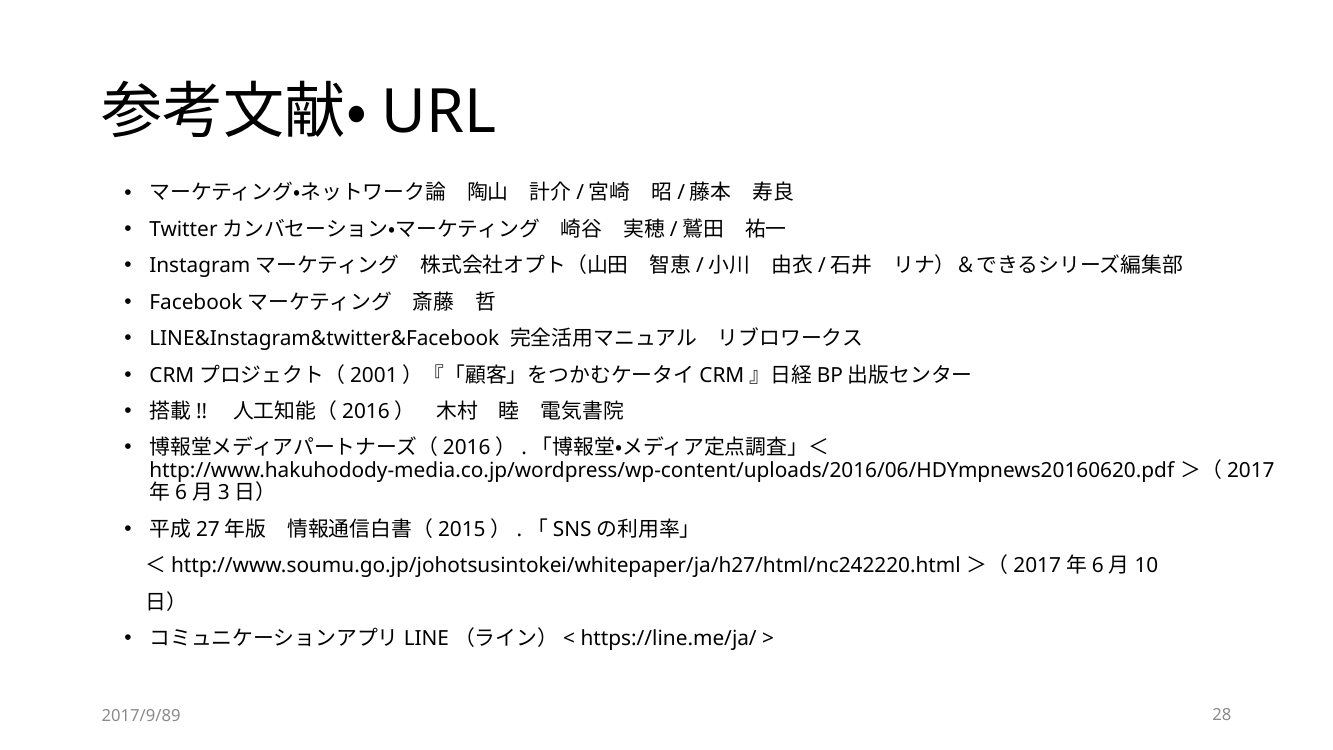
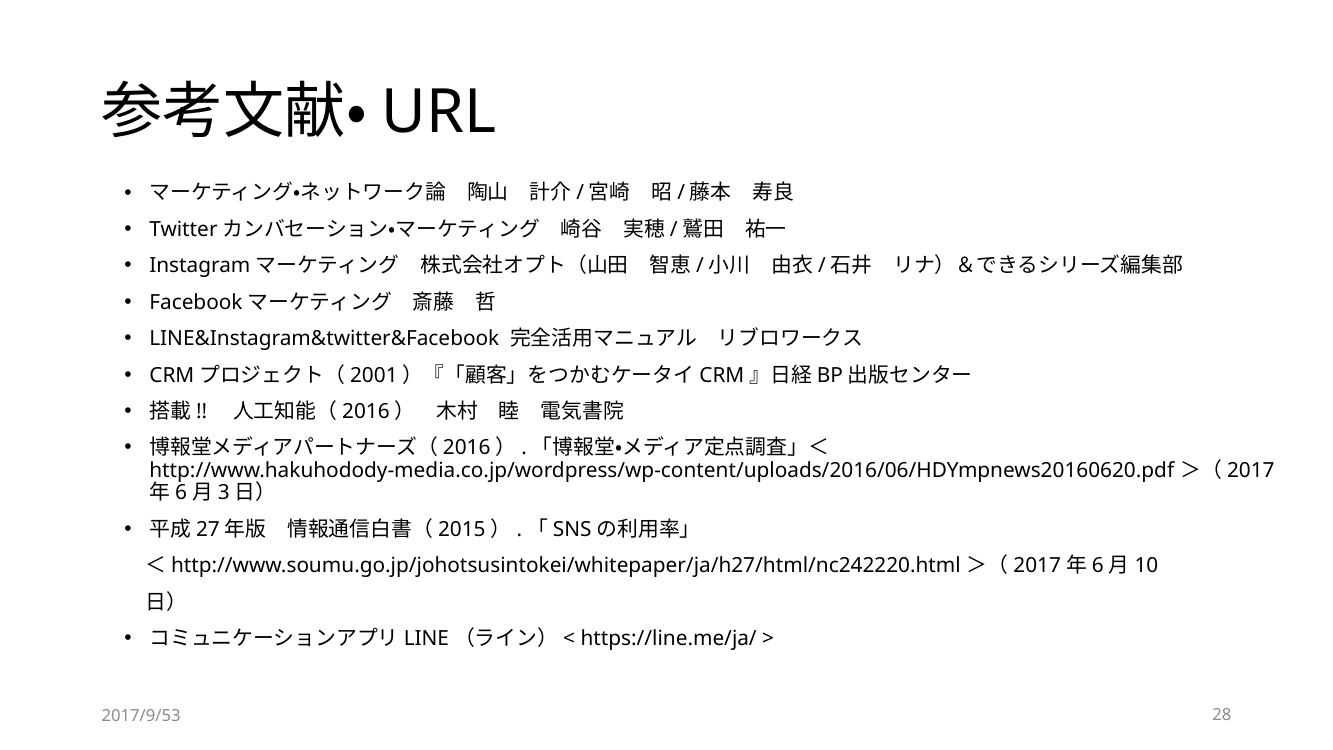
2017/9/89: 2017/9/89 -> 2017/9/53
